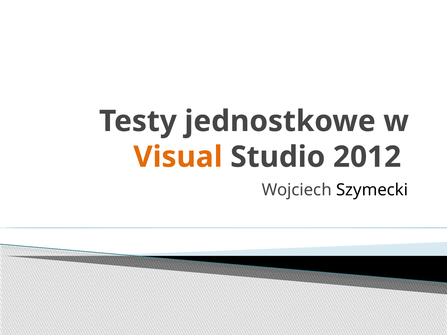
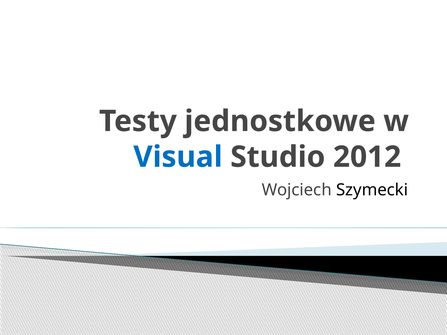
Visual colour: orange -> blue
